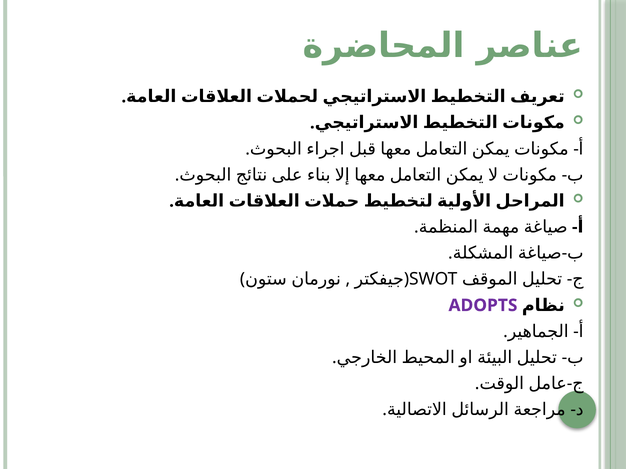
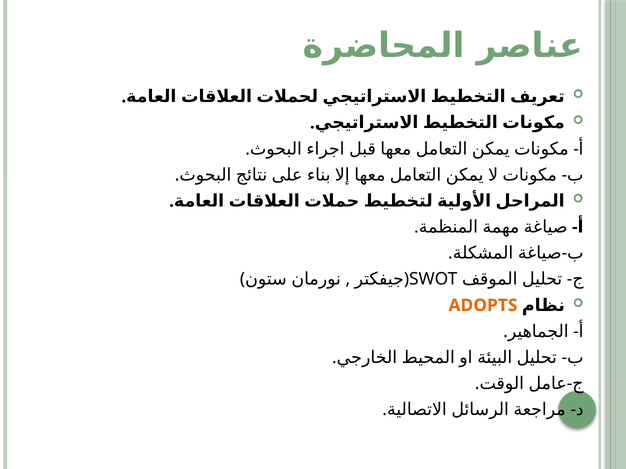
ADOPTS colour: purple -> orange
